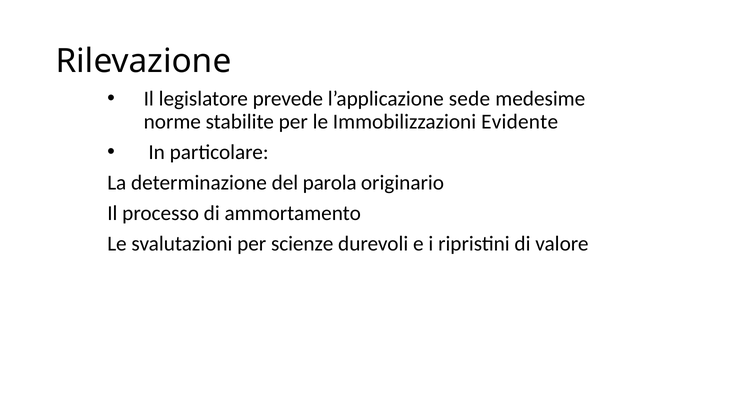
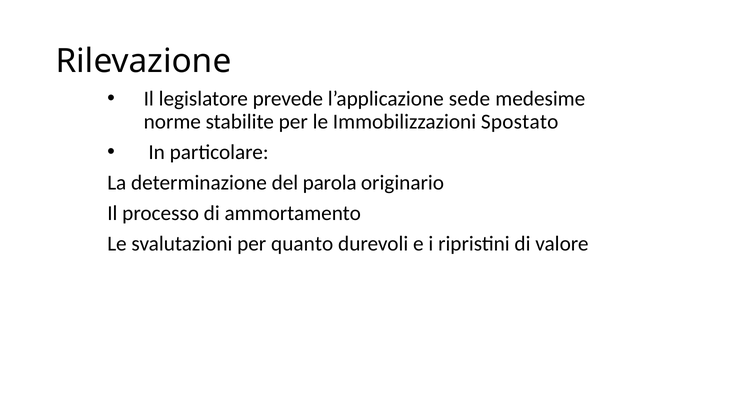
Evidente: Evidente -> Spostato
scienze: scienze -> quanto
